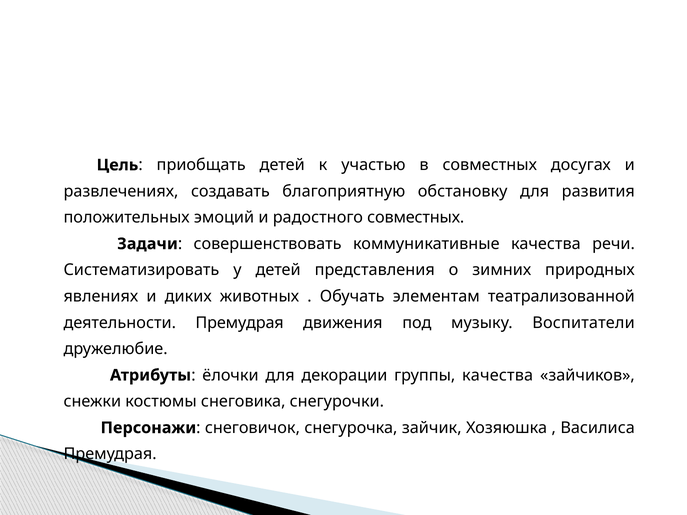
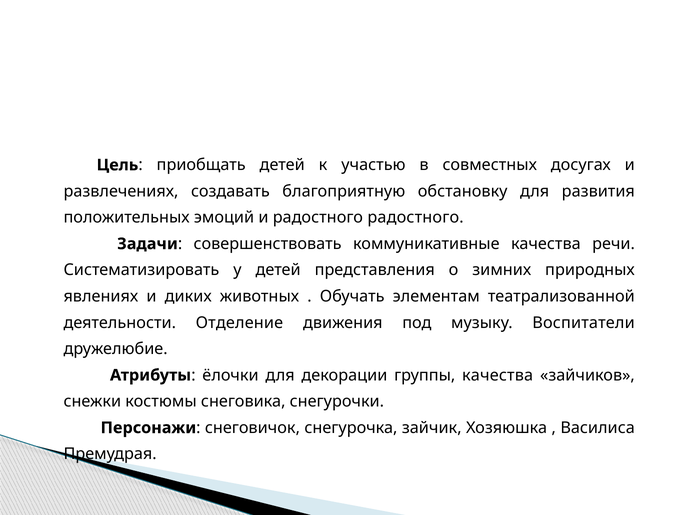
радостного совместных: совместных -> радостного
деятельности Премудрая: Премудрая -> Отделение
